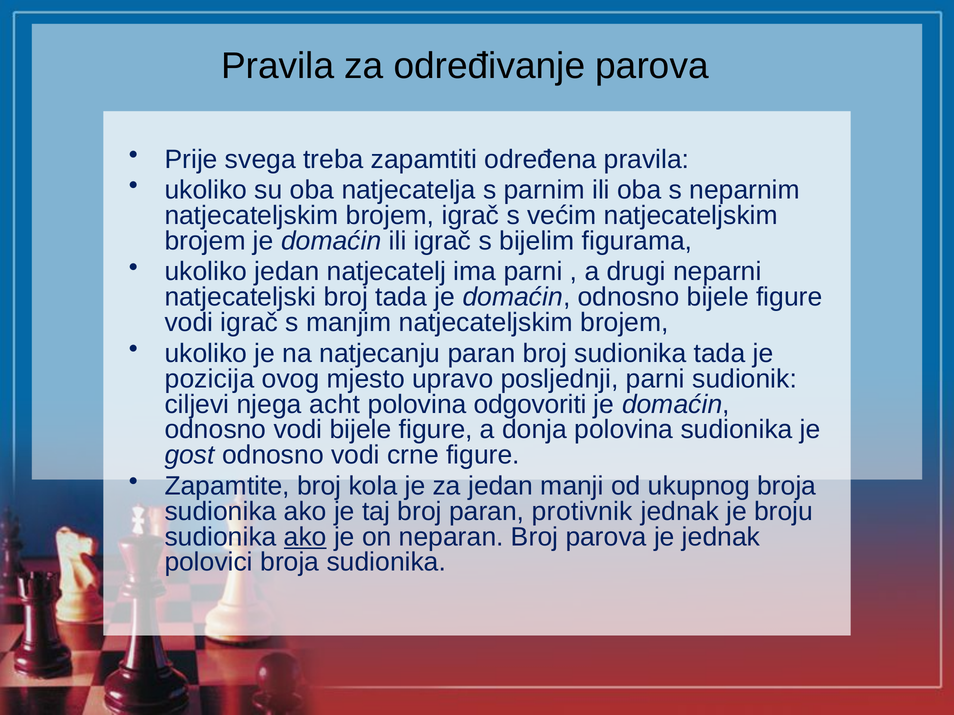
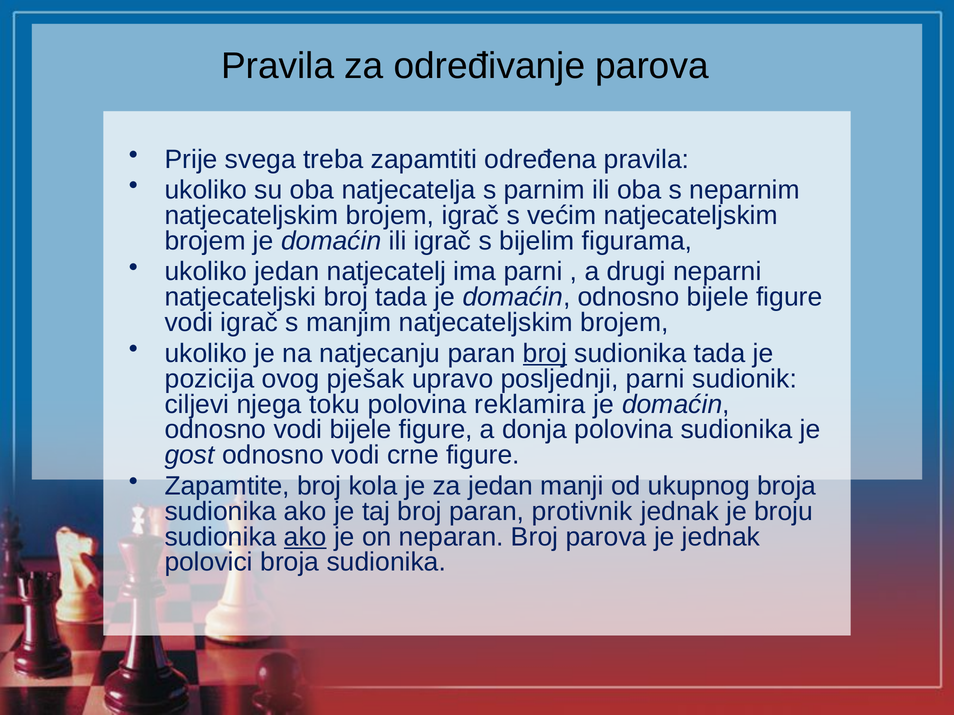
broj at (545, 354) underline: none -> present
mjesto: mjesto -> pješak
acht: acht -> toku
odgovoriti: odgovoriti -> reklamira
